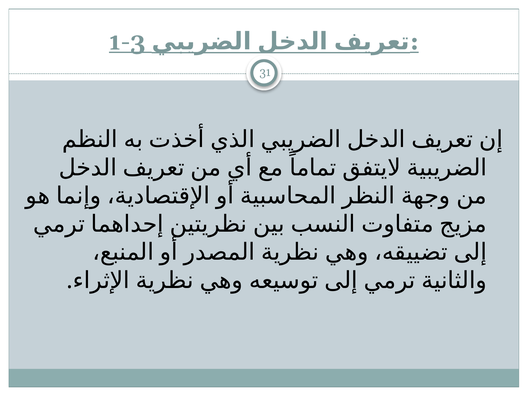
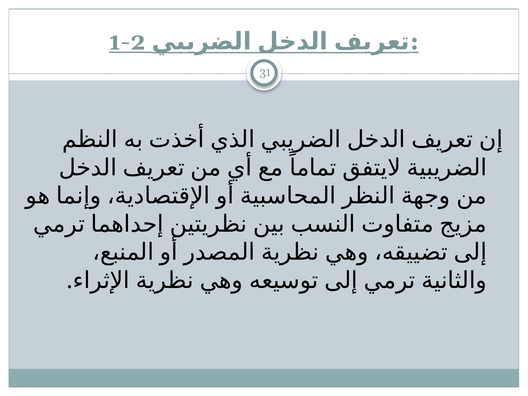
1-3: 1-3 -> 1-2
